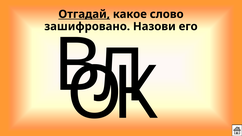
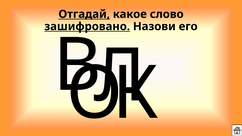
зашифровано underline: none -> present
